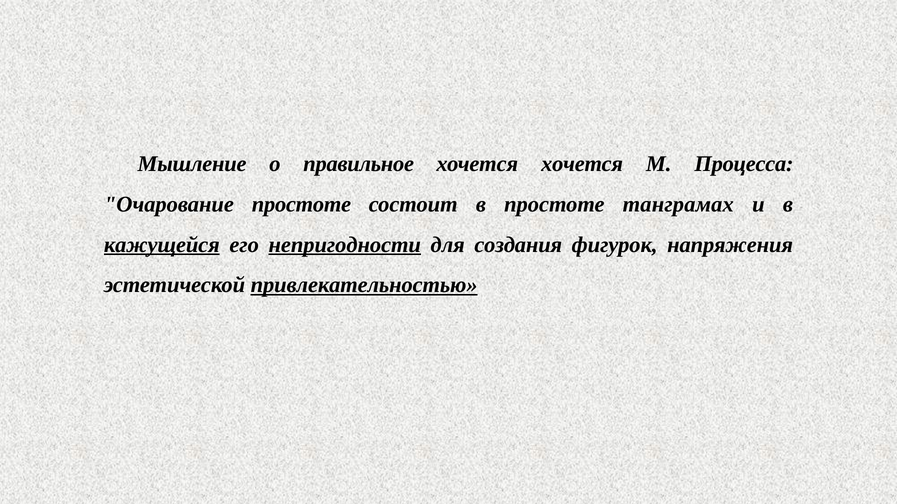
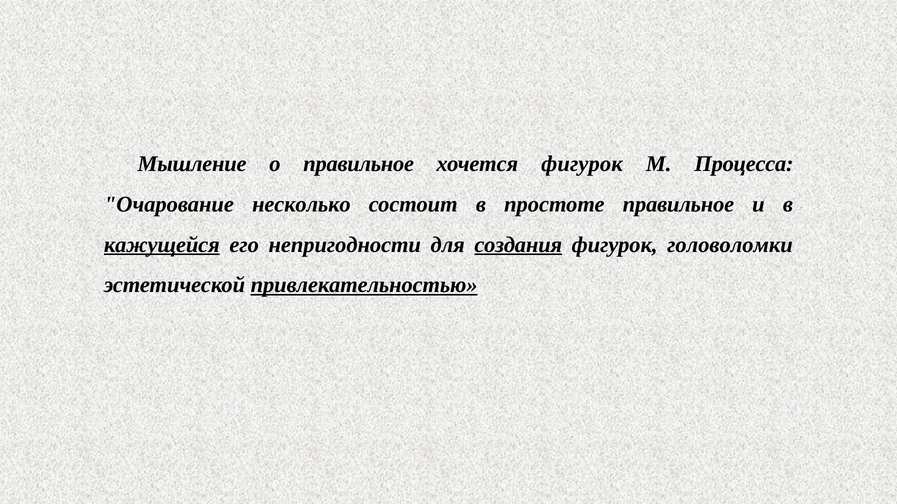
хочется хочется: хочется -> фигурок
Очарование простоте: простоте -> несколько
простоте танграмах: танграмах -> правильное
непригодности underline: present -> none
создания underline: none -> present
напряжения: напряжения -> головоломки
